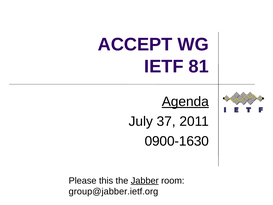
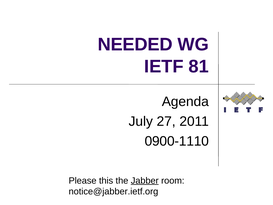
ACCEPT: ACCEPT -> NEEDED
Agenda underline: present -> none
37: 37 -> 27
0900-1630: 0900-1630 -> 0900-1110
group@jabber.ietf.org: group@jabber.ietf.org -> notice@jabber.ietf.org
